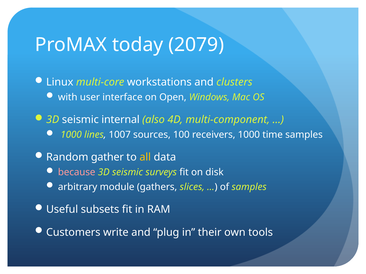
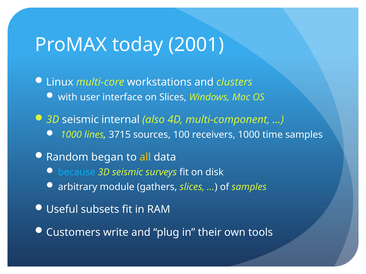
2079: 2079 -> 2001
on Open: Open -> Slices
1007: 1007 -> 3715
gather: gather -> began
because colour: pink -> light blue
